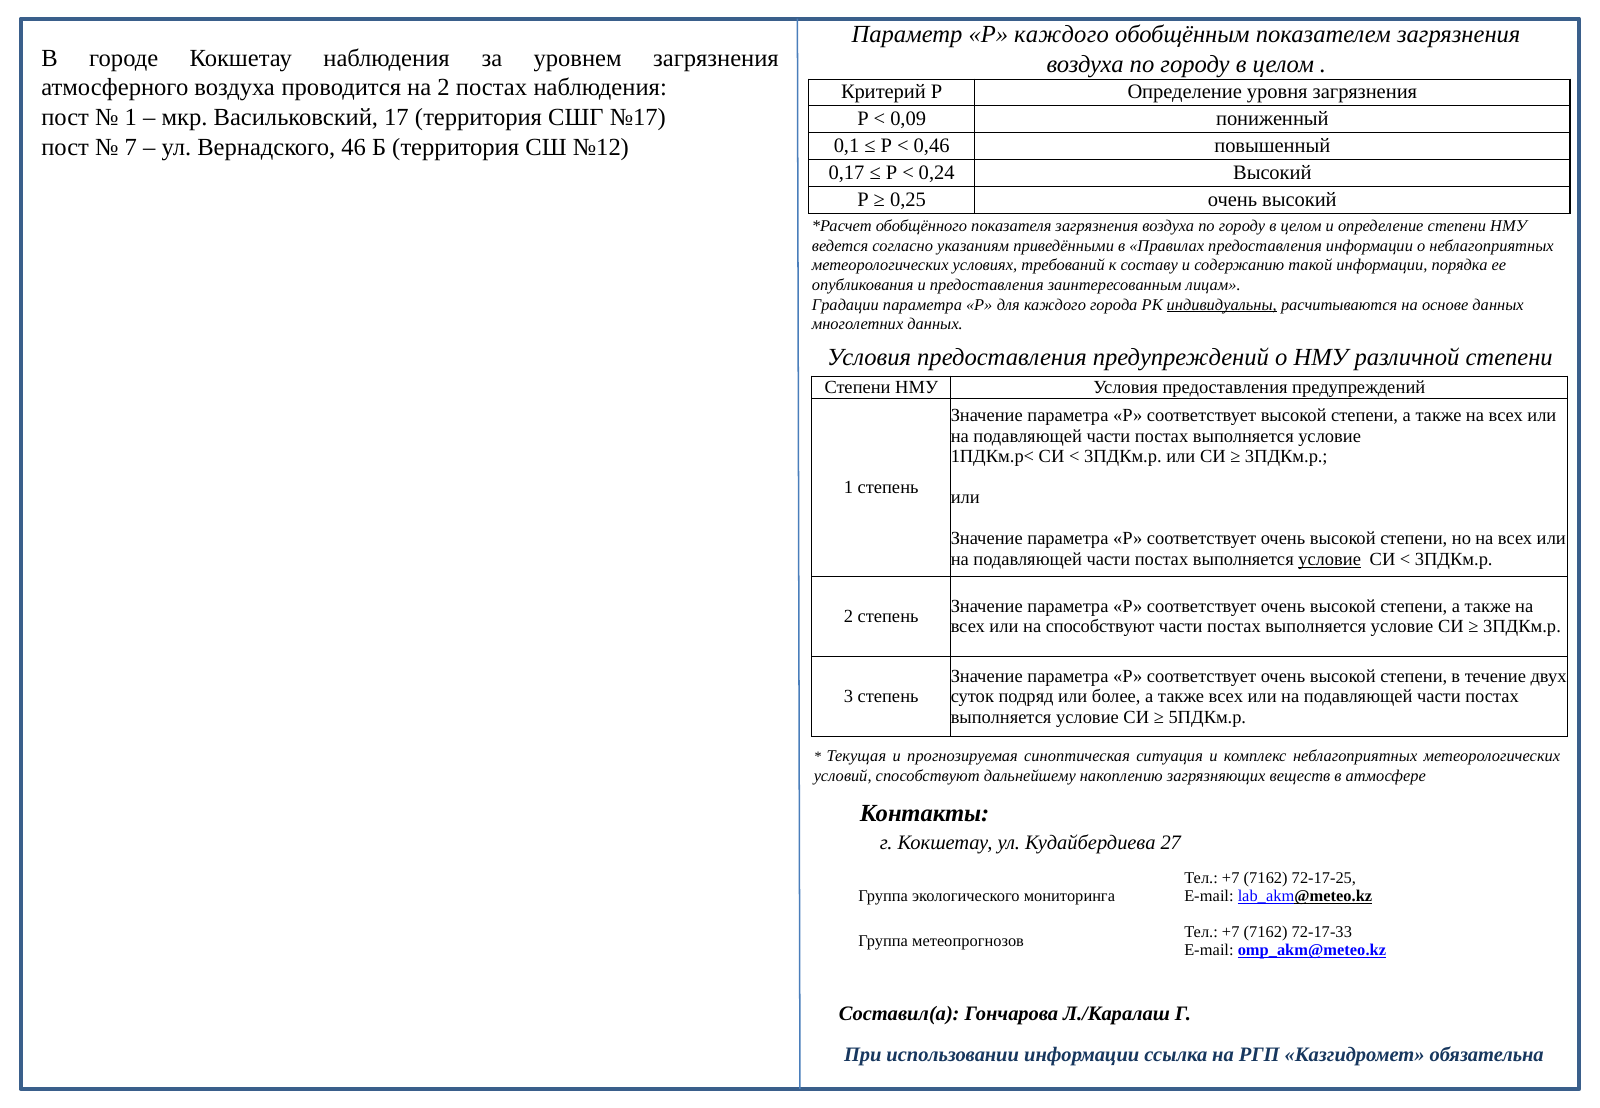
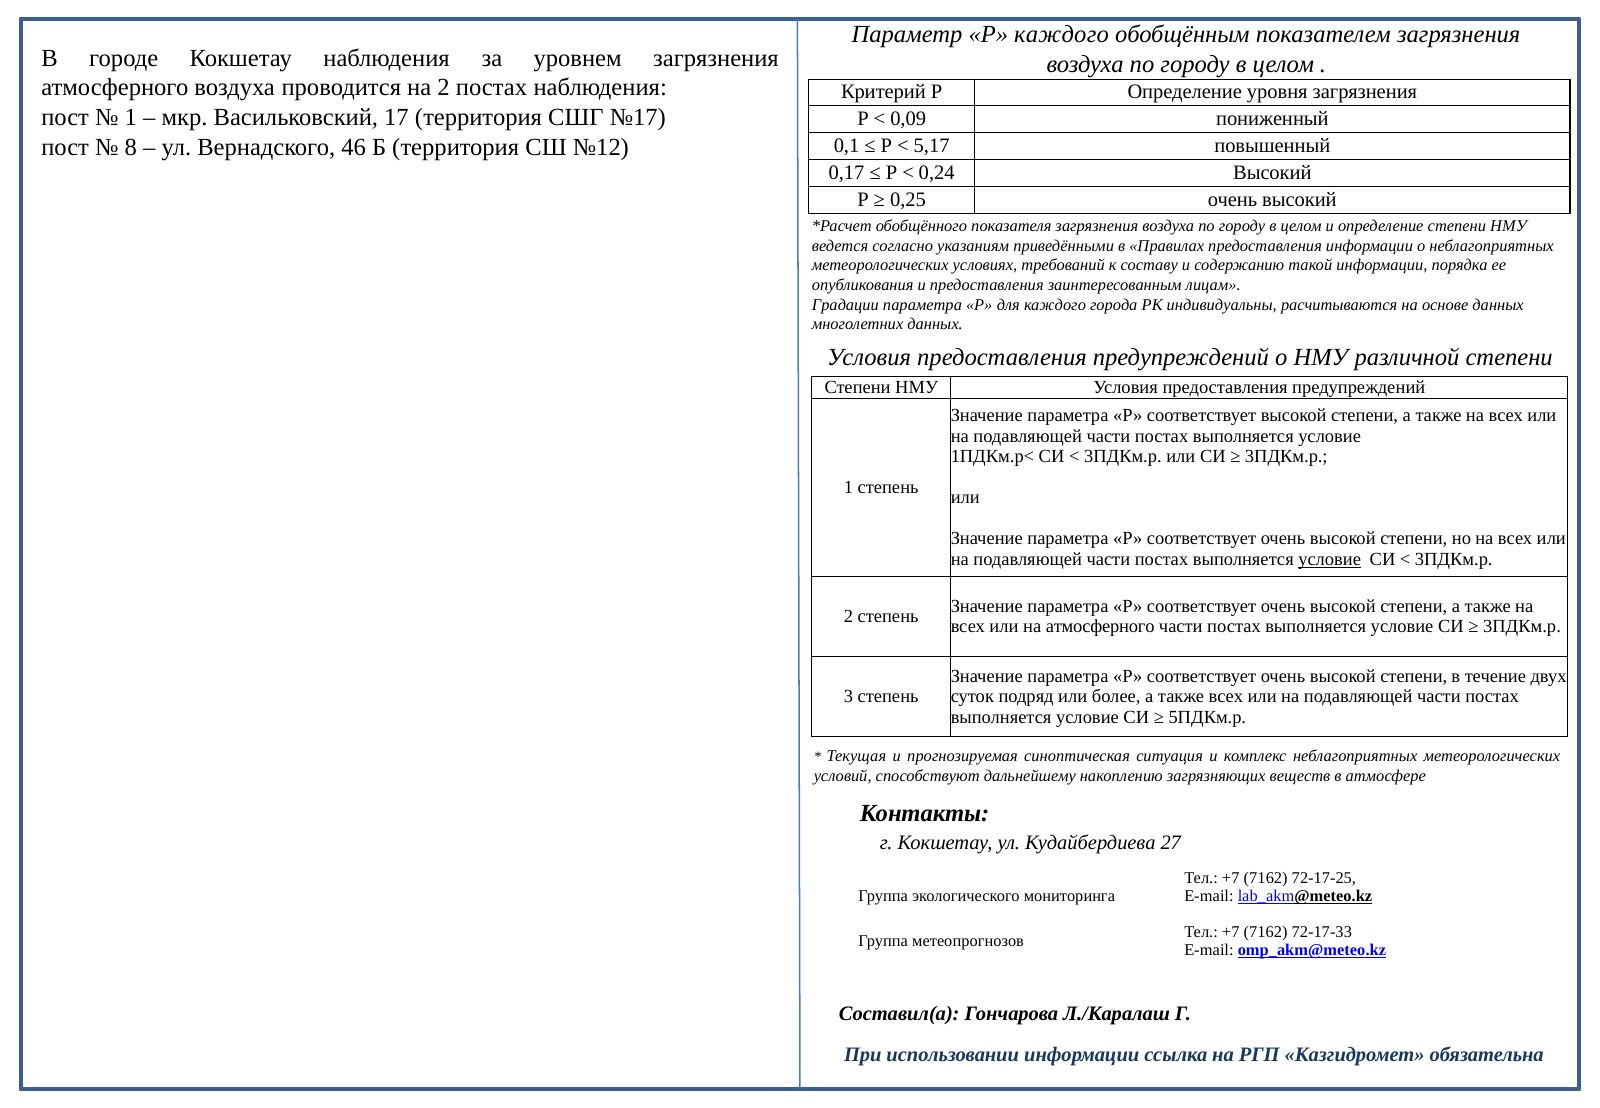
7: 7 -> 8
0,46: 0,46 -> 5,17
индивидуальны underline: present -> none
на способствуют: способствуют -> атмосферного
